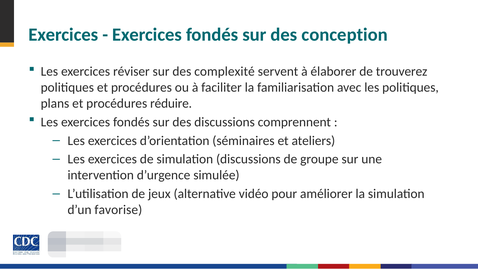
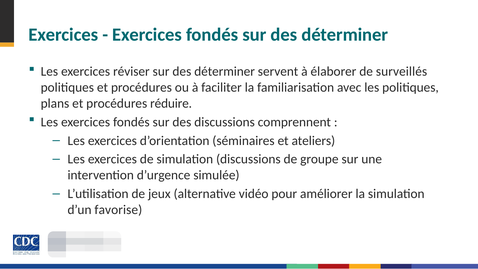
fondés sur des conception: conception -> déterminer
complexité at (225, 71): complexité -> déterminer
trouverez: trouverez -> surveillés
